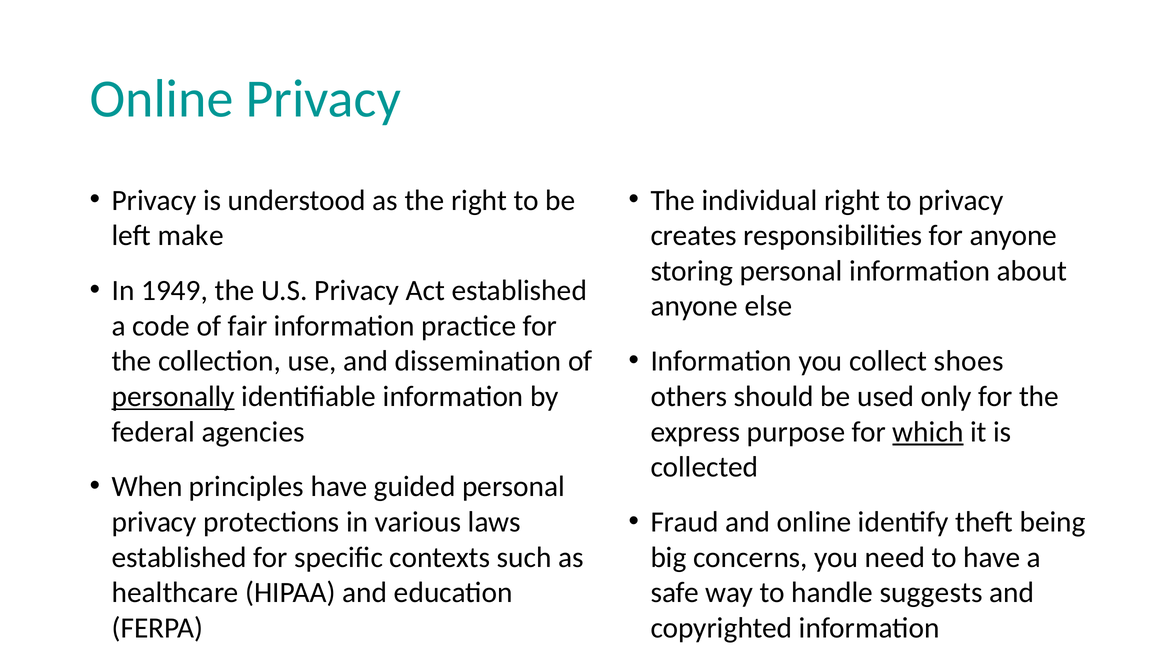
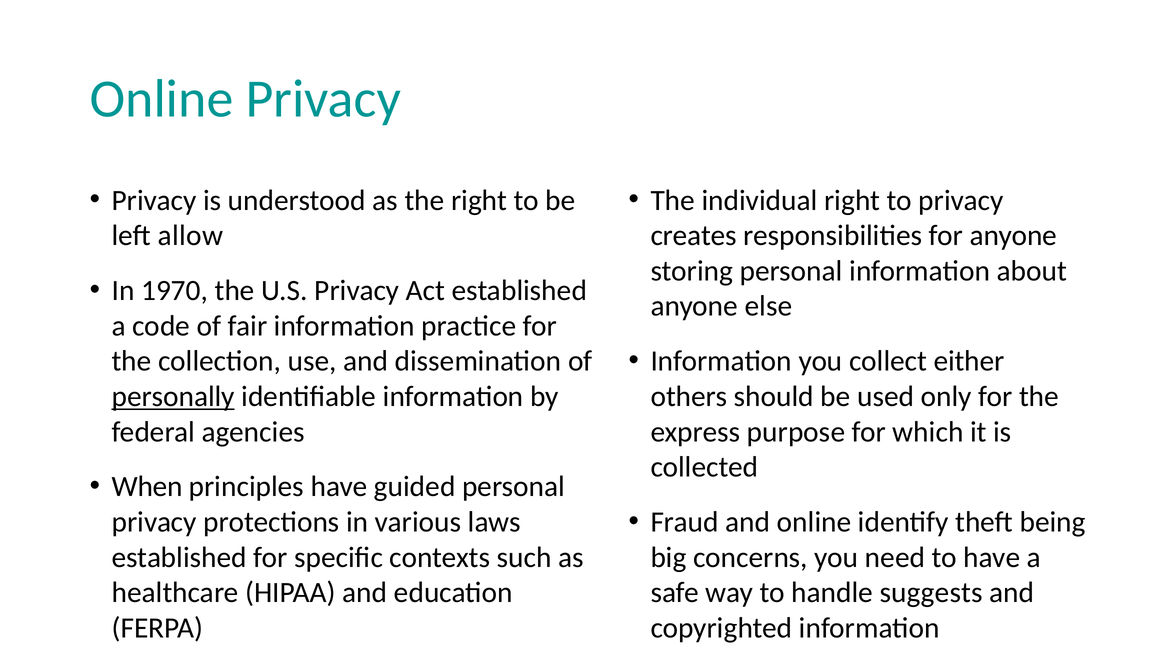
make: make -> allow
1949: 1949 -> 1970
shoes: shoes -> either
which underline: present -> none
